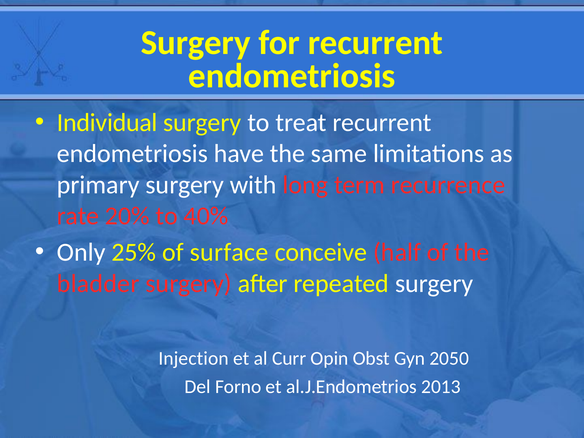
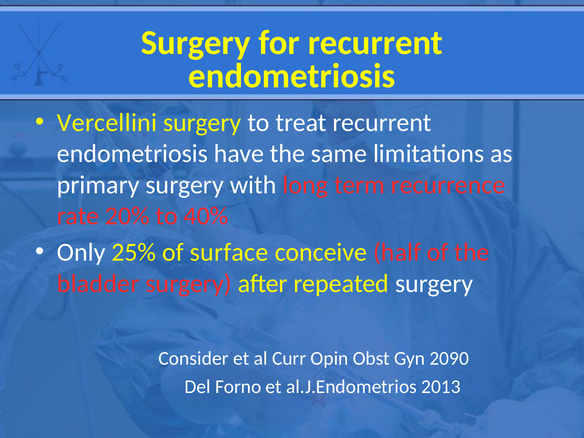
Individual: Individual -> Vercellini
Injection: Injection -> Consider
2050: 2050 -> 2090
